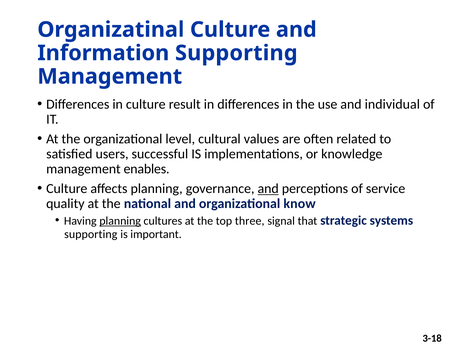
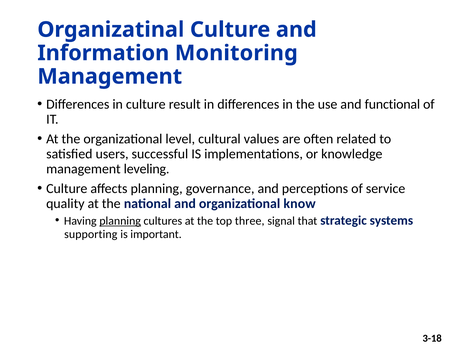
Information Supporting: Supporting -> Monitoring
individual: individual -> functional
enables: enables -> leveling
and at (268, 189) underline: present -> none
